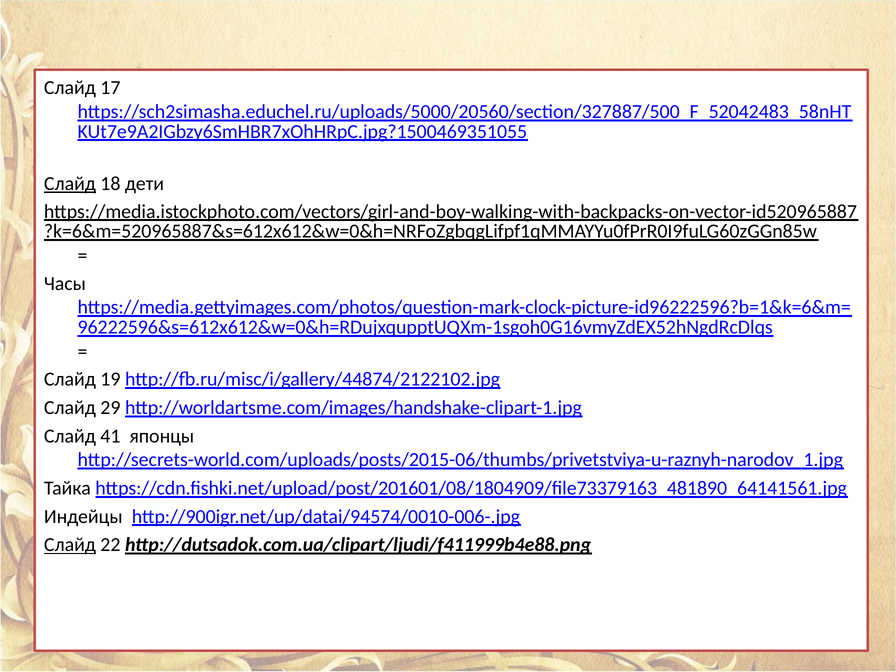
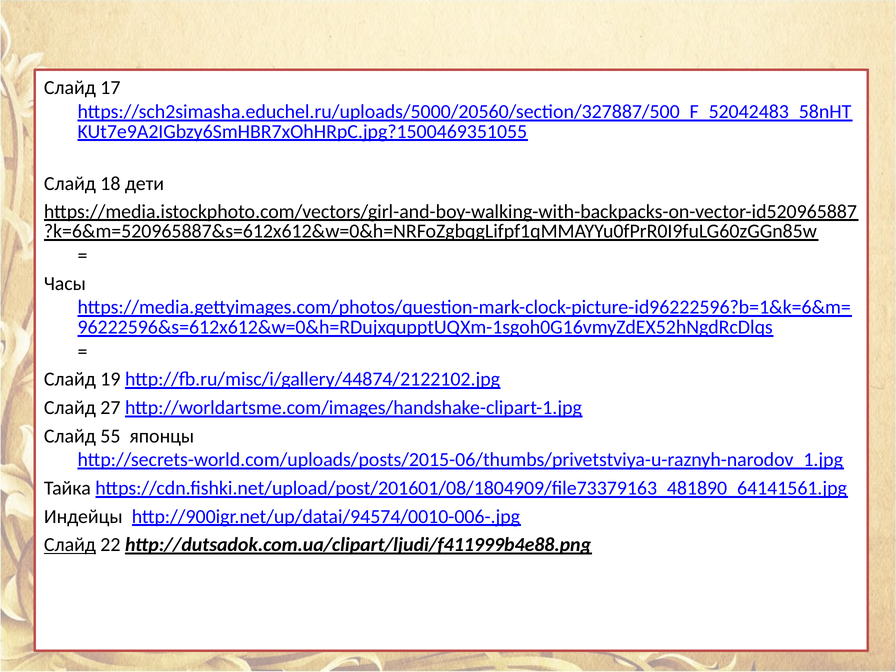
Слайд at (70, 184) underline: present -> none
29: 29 -> 27
41: 41 -> 55
